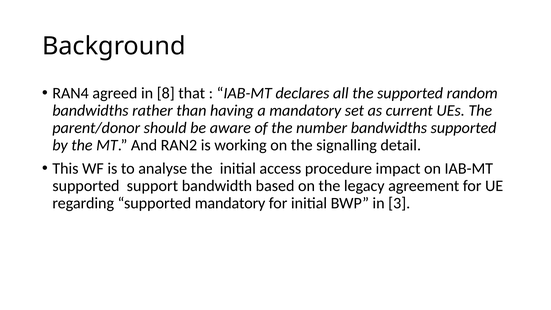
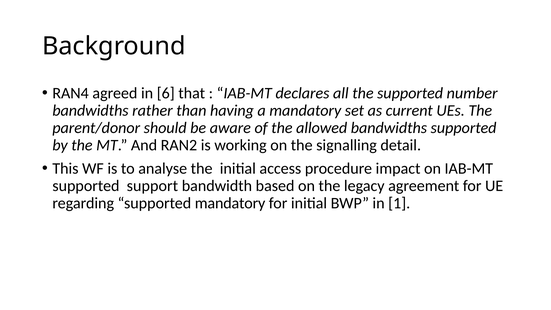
8: 8 -> 6
random: random -> number
number: number -> allowed
3: 3 -> 1
